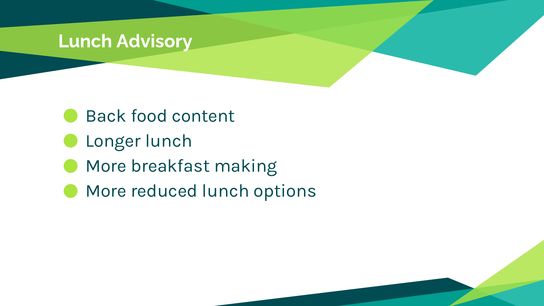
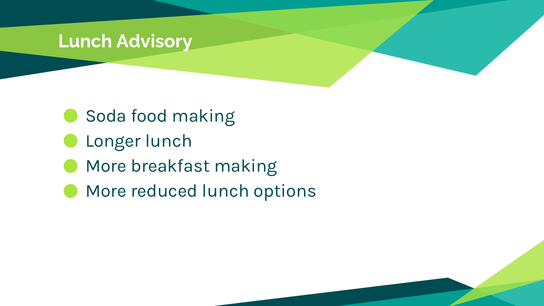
Back: Back -> Soda
food content: content -> making
